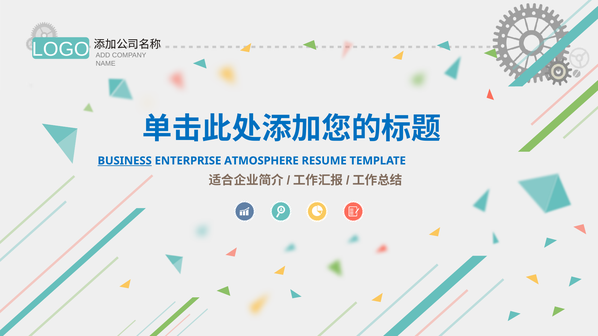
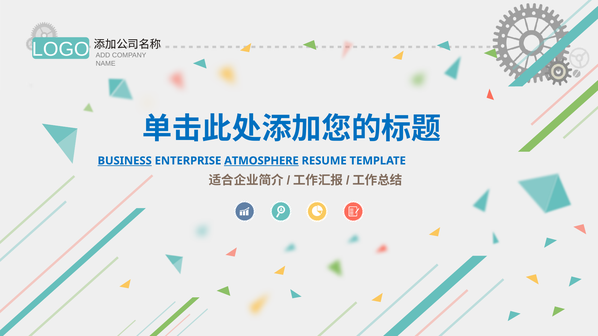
ATMOSPHERE underline: none -> present
